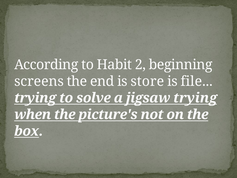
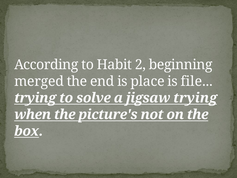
screens: screens -> merged
store: store -> place
